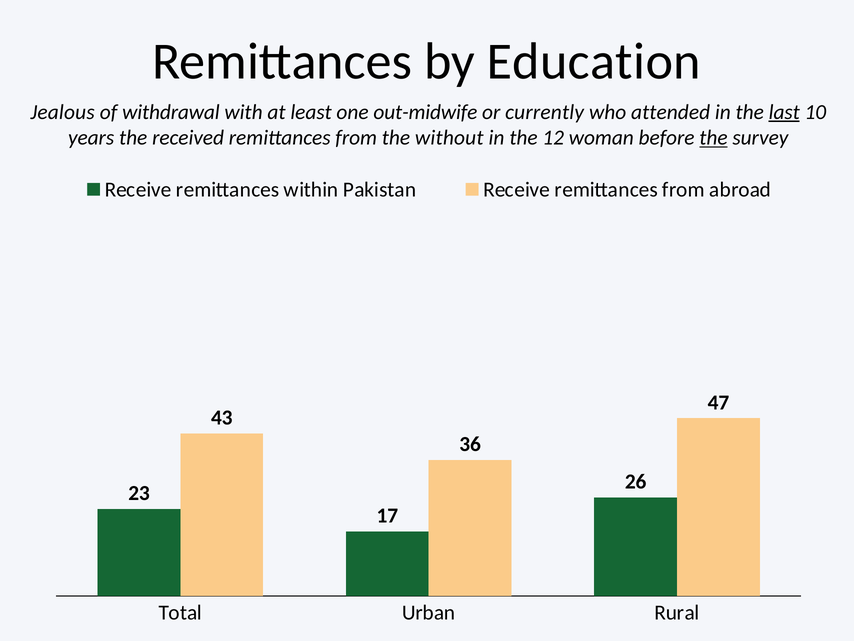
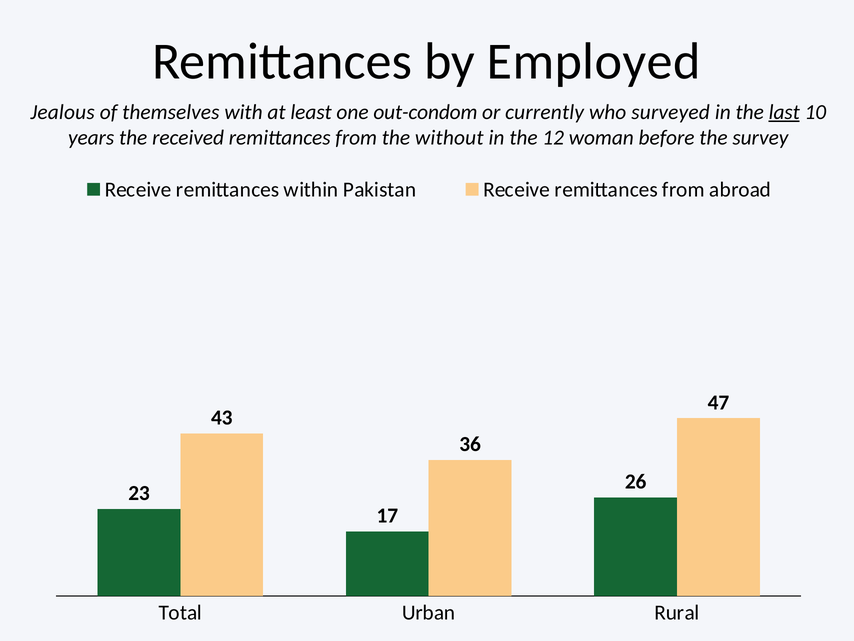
Education: Education -> Employed
withdrawal: withdrawal -> themselves
out-midwife: out-midwife -> out-condom
attended: attended -> surveyed
the at (713, 138) underline: present -> none
